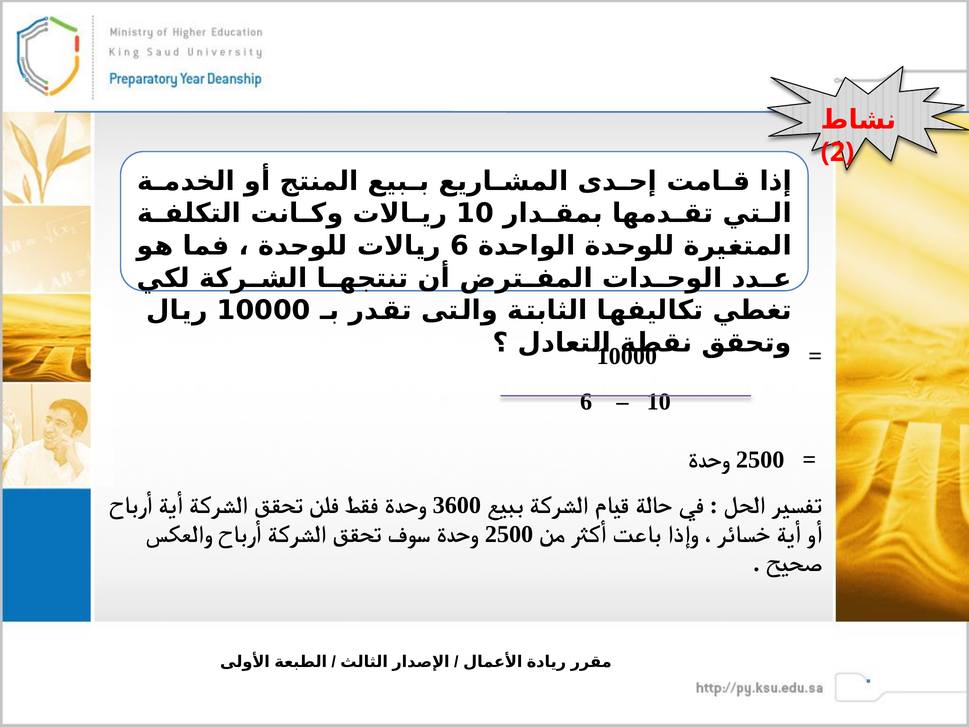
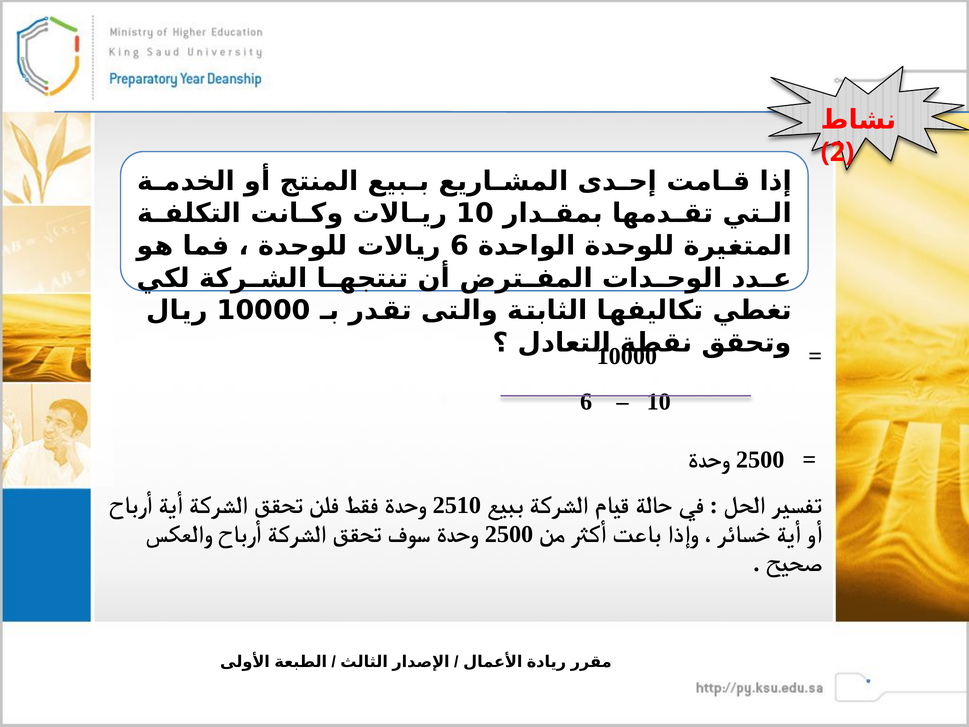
3600: 3600 -> 2510
